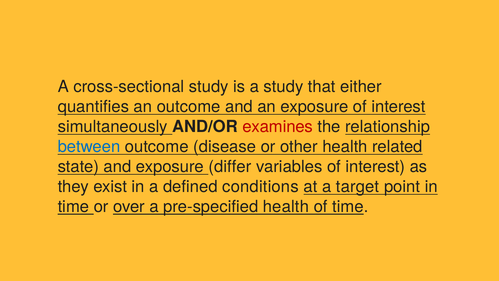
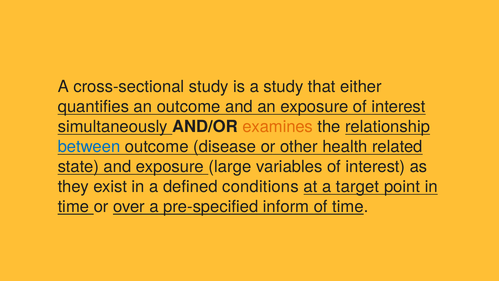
examines colour: red -> orange
differ: differ -> large
pre-specified health: health -> inform
